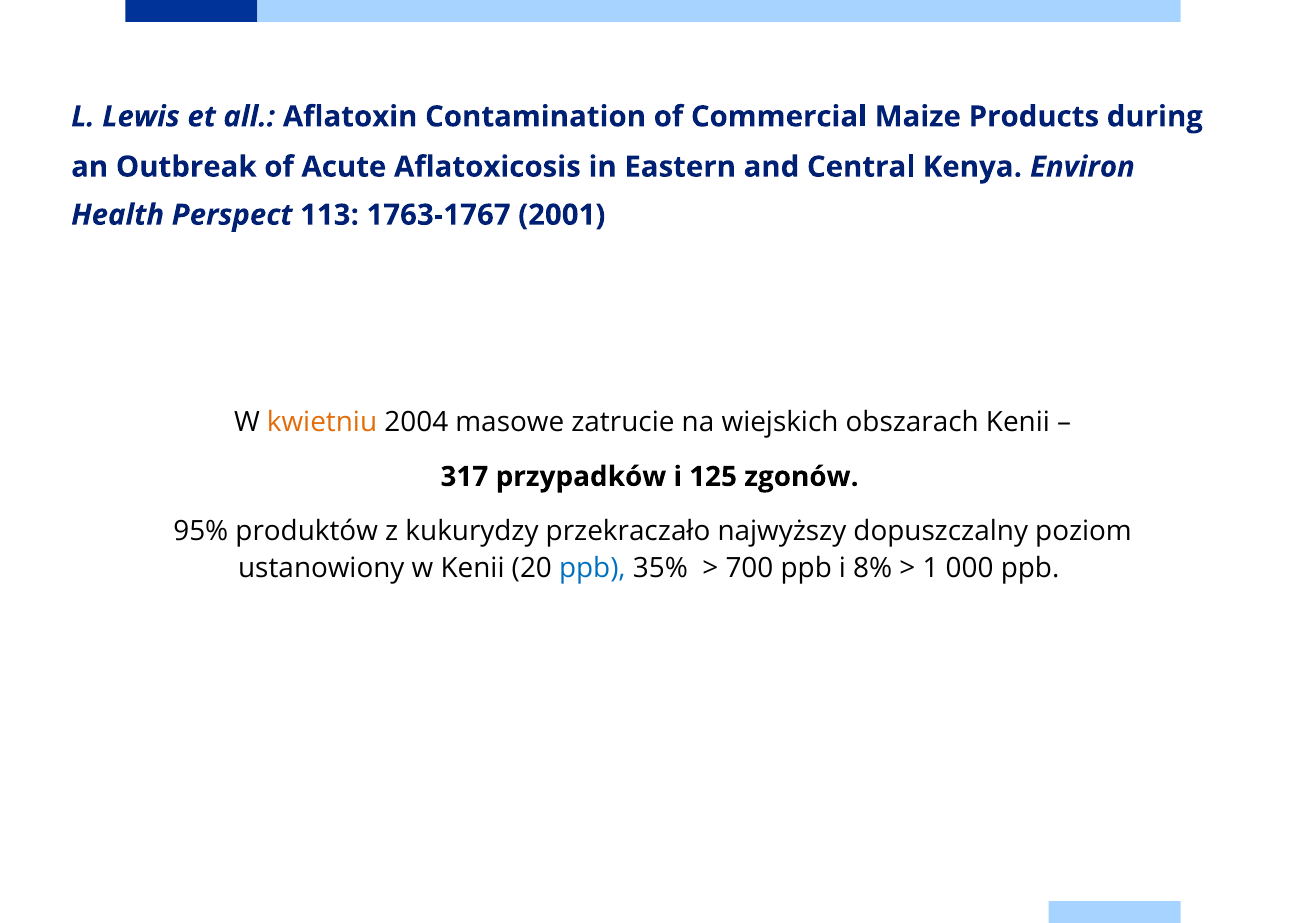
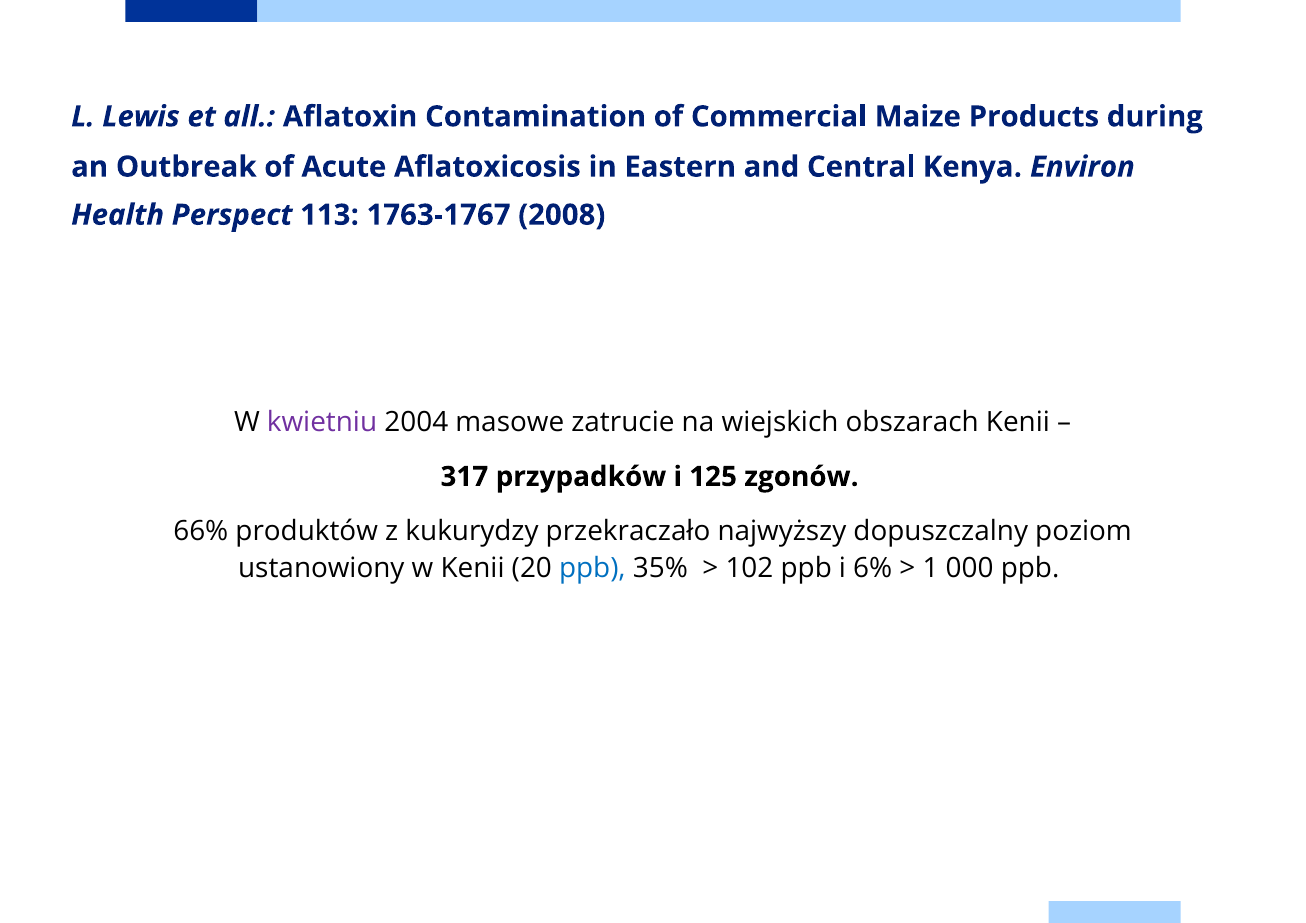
2001: 2001 -> 2008
kwietniu colour: orange -> purple
95%: 95% -> 66%
700: 700 -> 102
8%: 8% -> 6%
